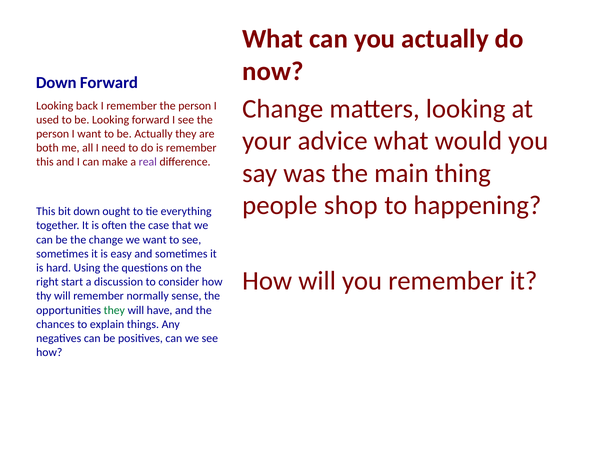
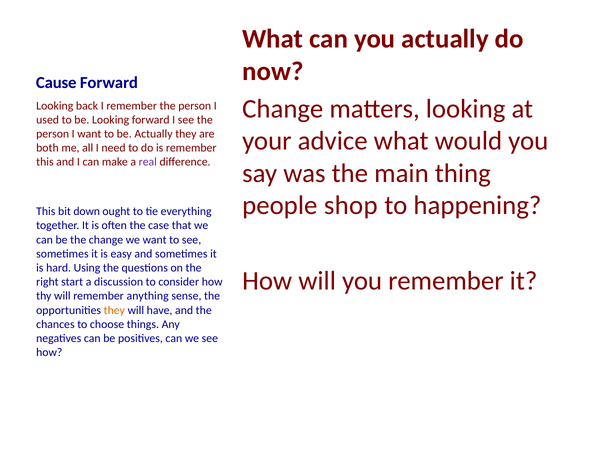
Down at (56, 83): Down -> Cause
normally: normally -> anything
they at (114, 310) colour: green -> orange
explain: explain -> choose
